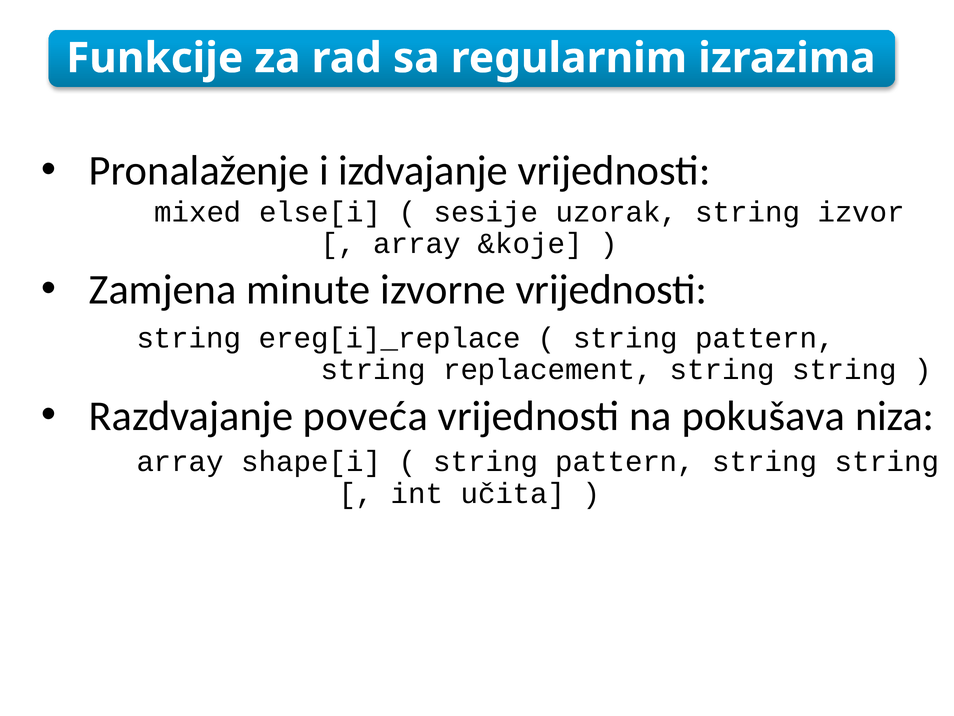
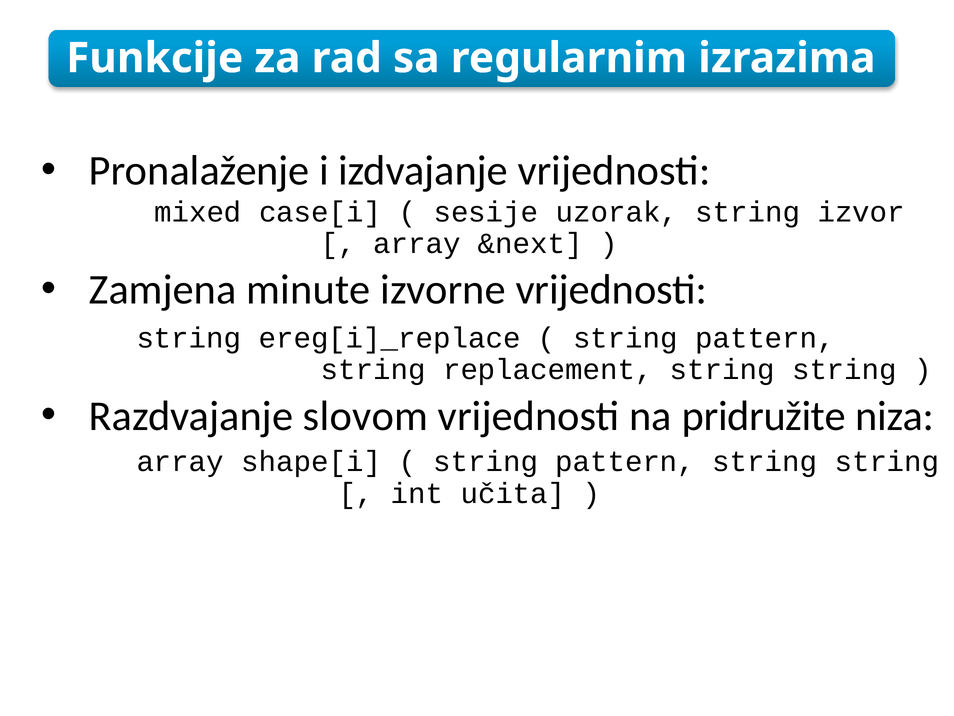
else[i: else[i -> case[i
&koje: &koje -> &next
poveća: poveća -> slovom
pokušava: pokušava -> pridružite
